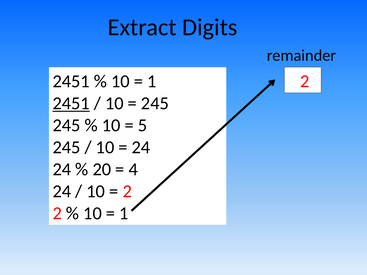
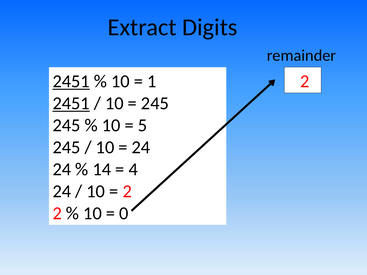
2451 at (71, 81) underline: none -> present
20: 20 -> 14
1 at (124, 213): 1 -> 0
